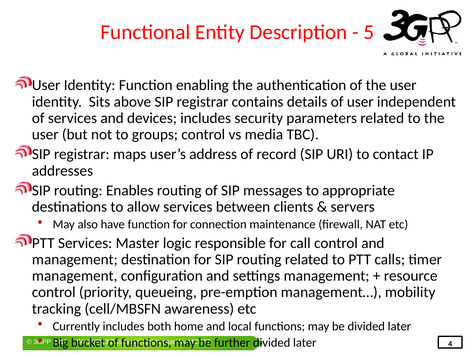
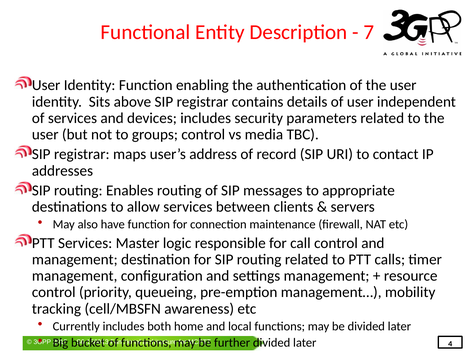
5: 5 -> 7
